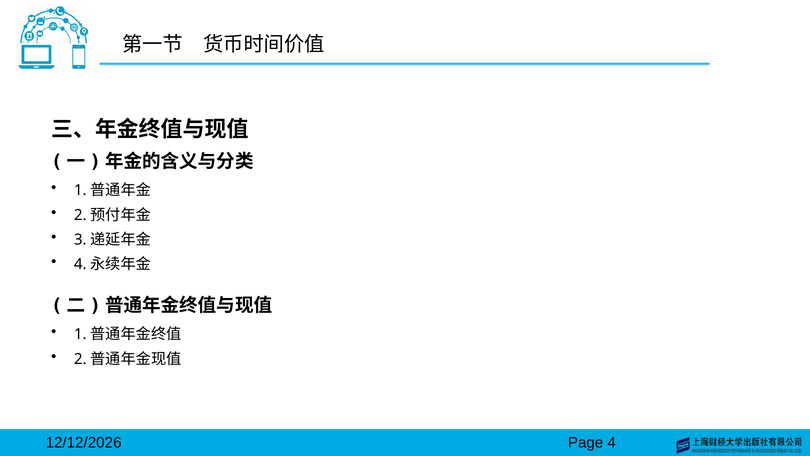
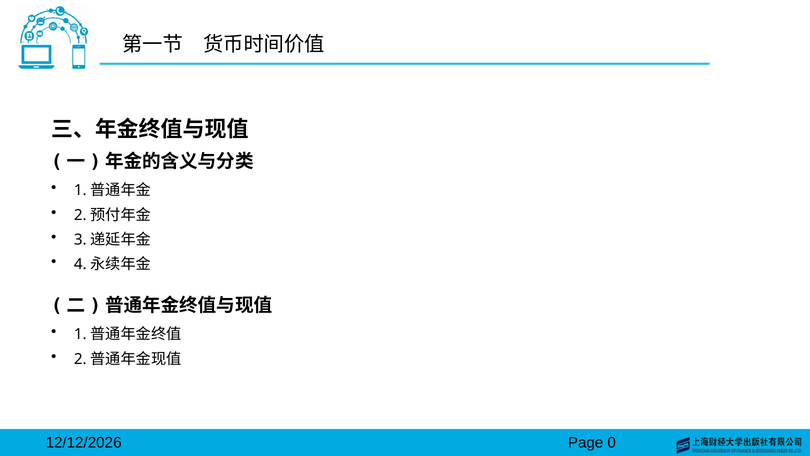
4: 4 -> 0
